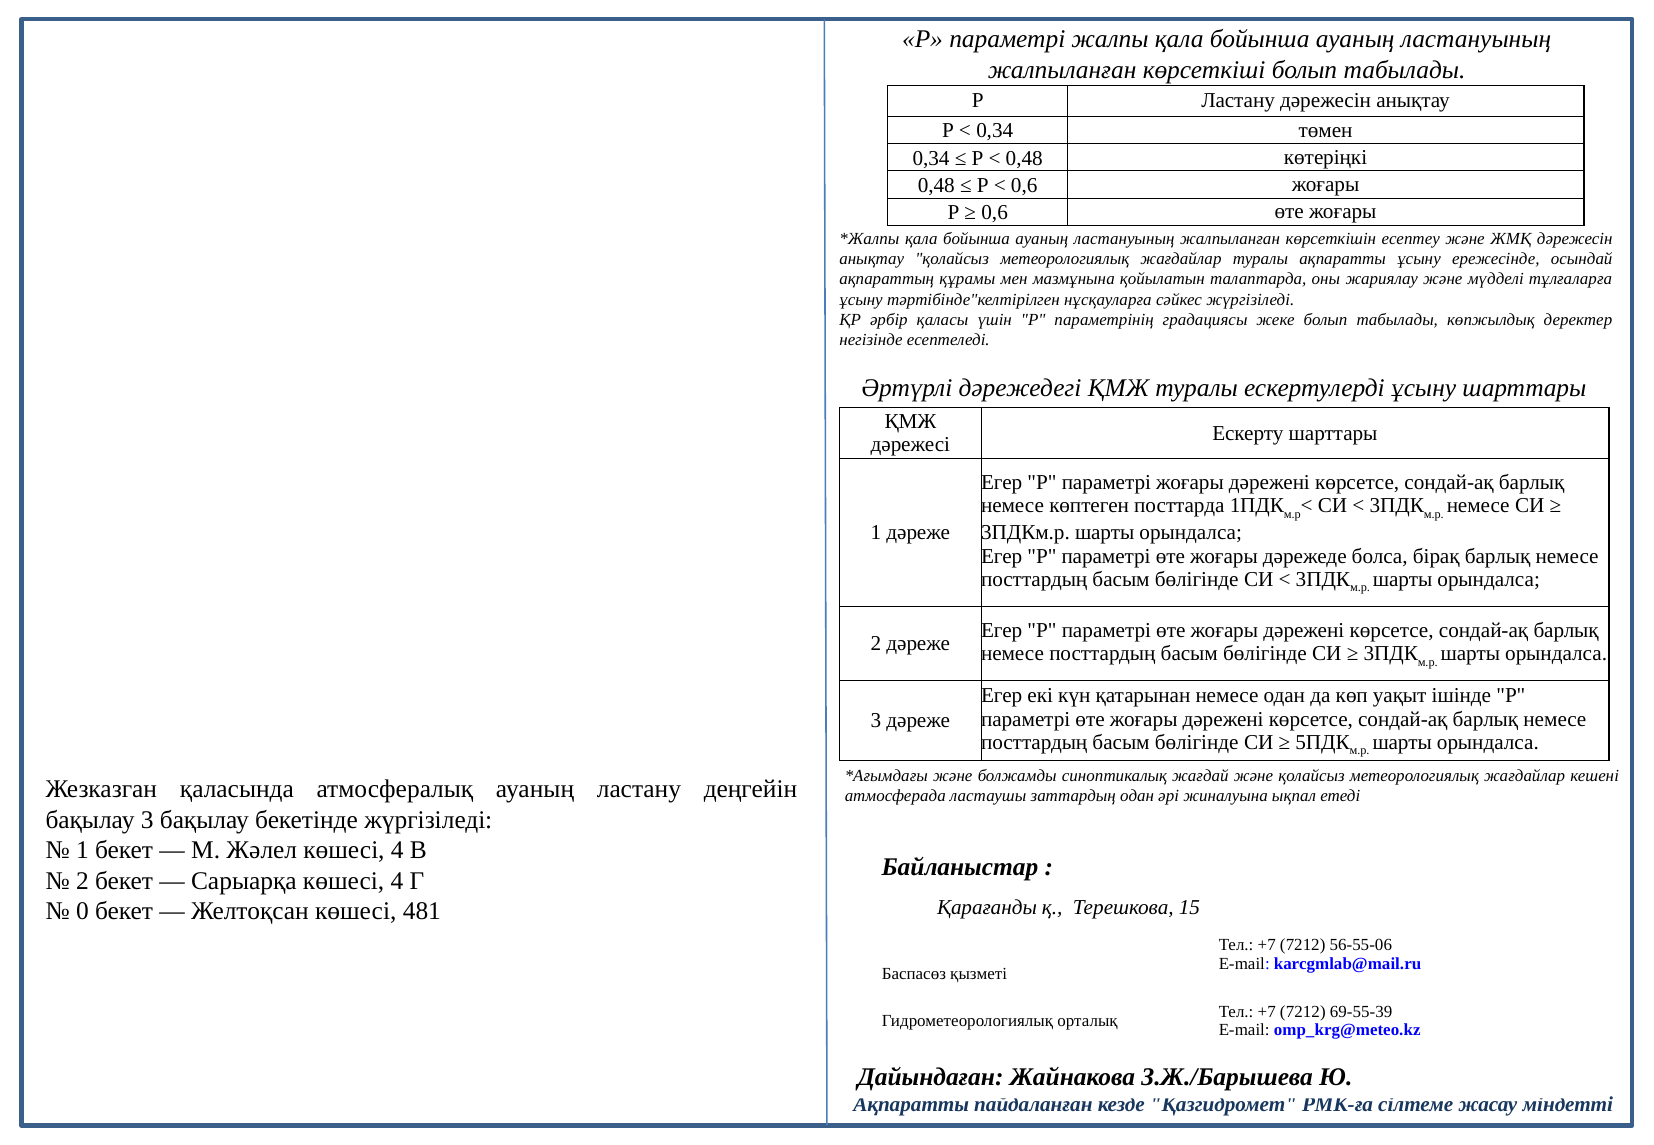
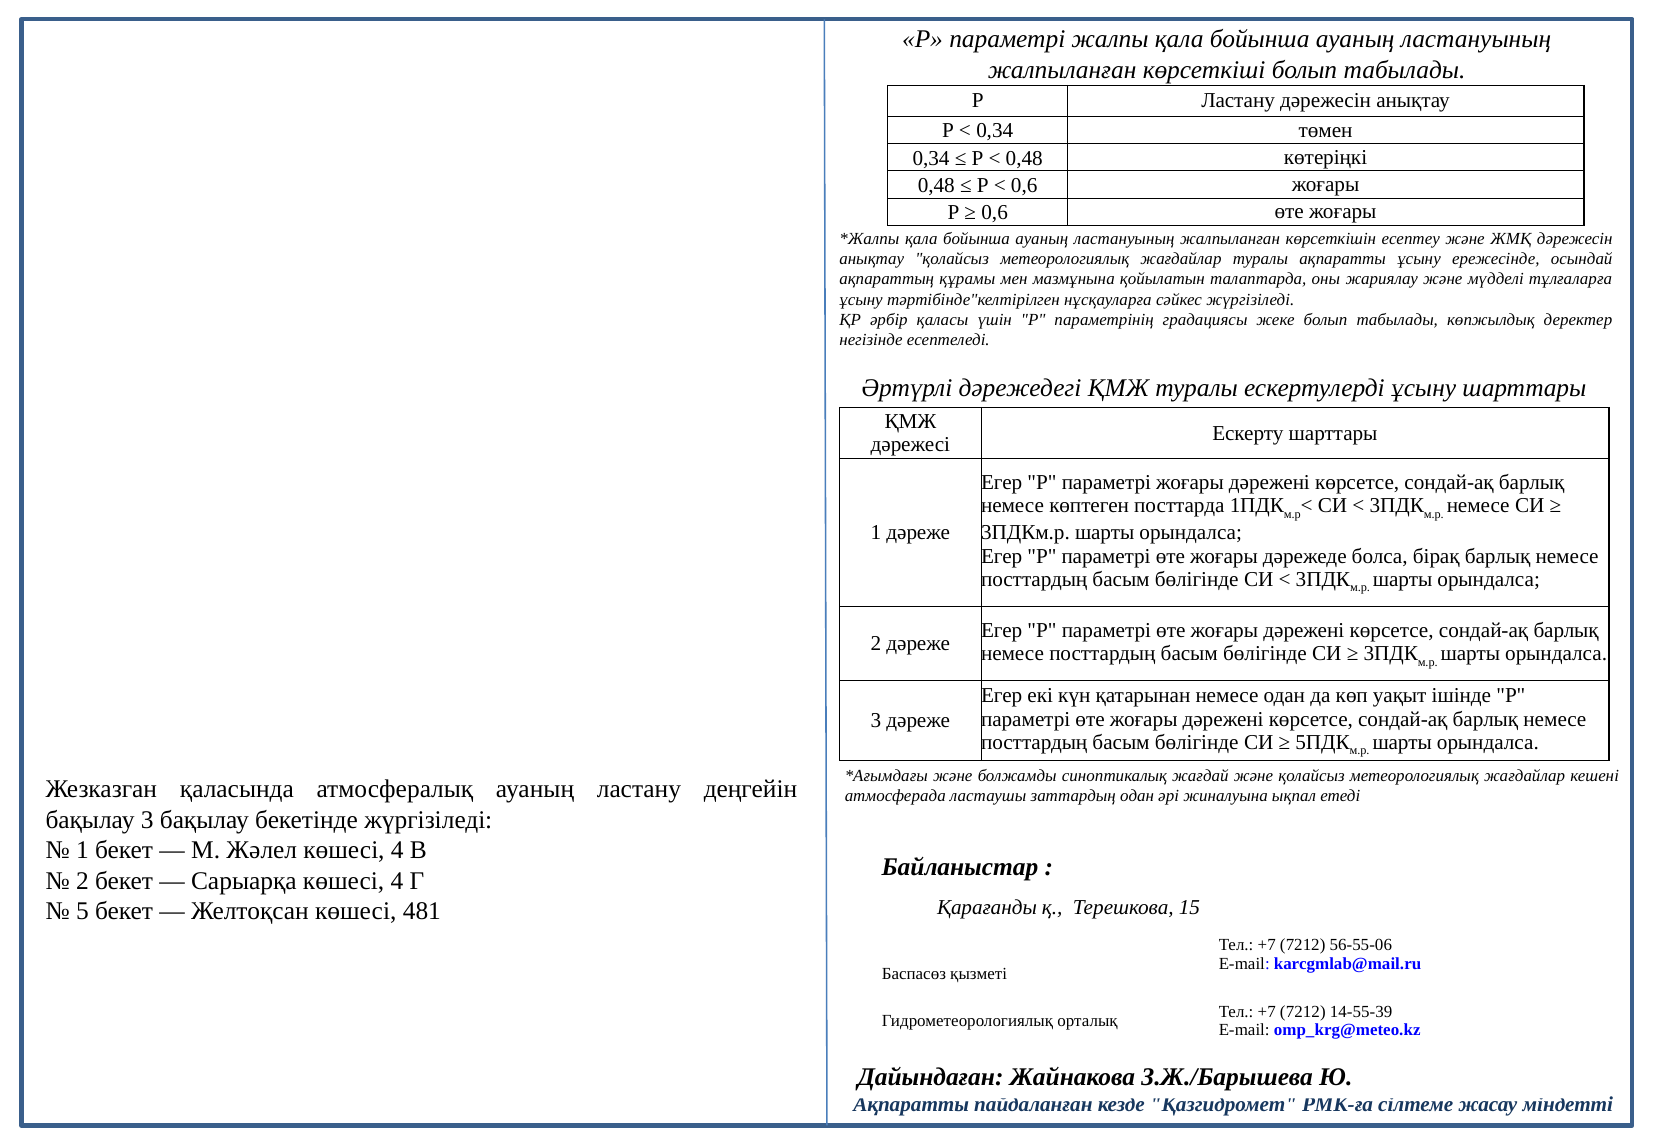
0: 0 -> 5
69-55-39: 69-55-39 -> 14-55-39
